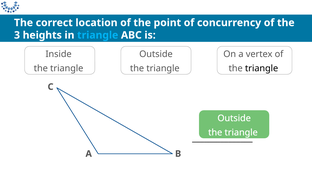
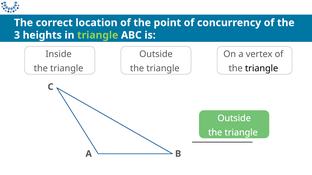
triangle at (98, 35) colour: light blue -> light green
